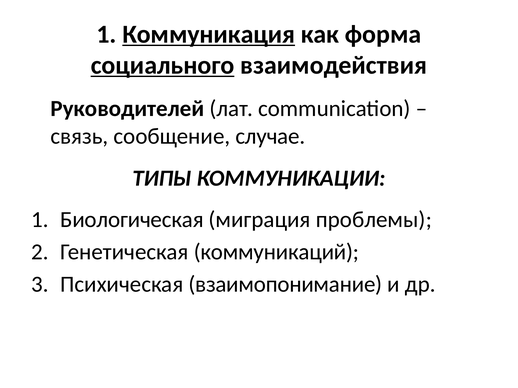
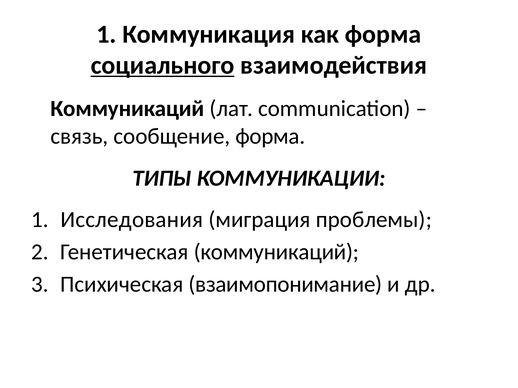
Коммуникация underline: present -> none
Руководителей at (127, 109): Руководителей -> Коммуникаций
сообщение случае: случае -> форма
Биологическая: Биологическая -> Исследования
